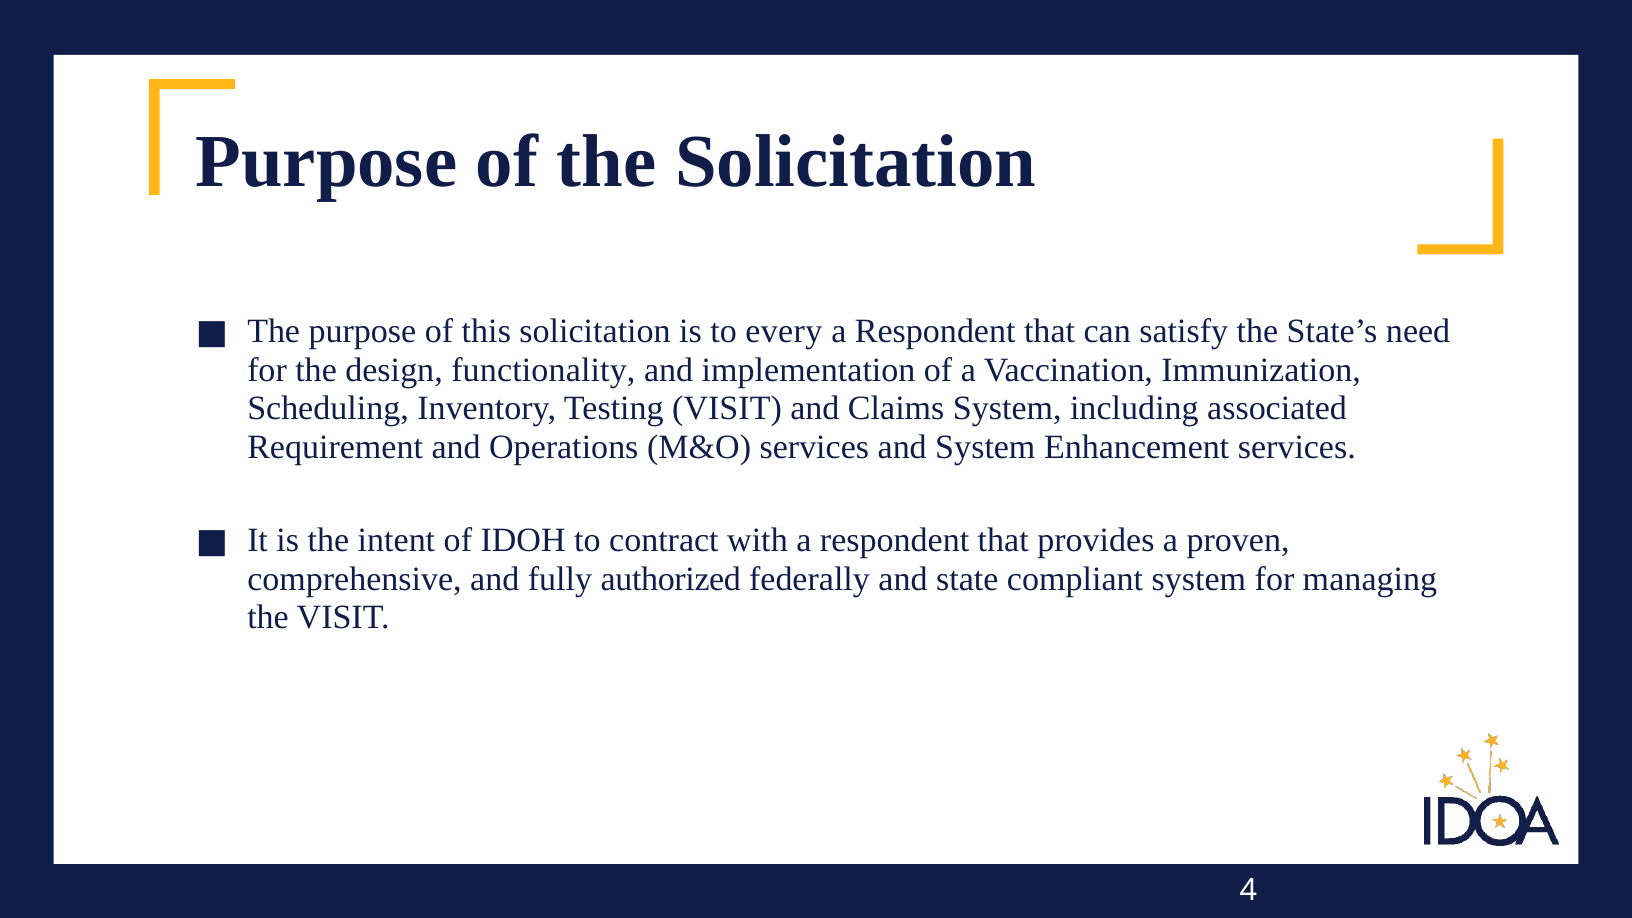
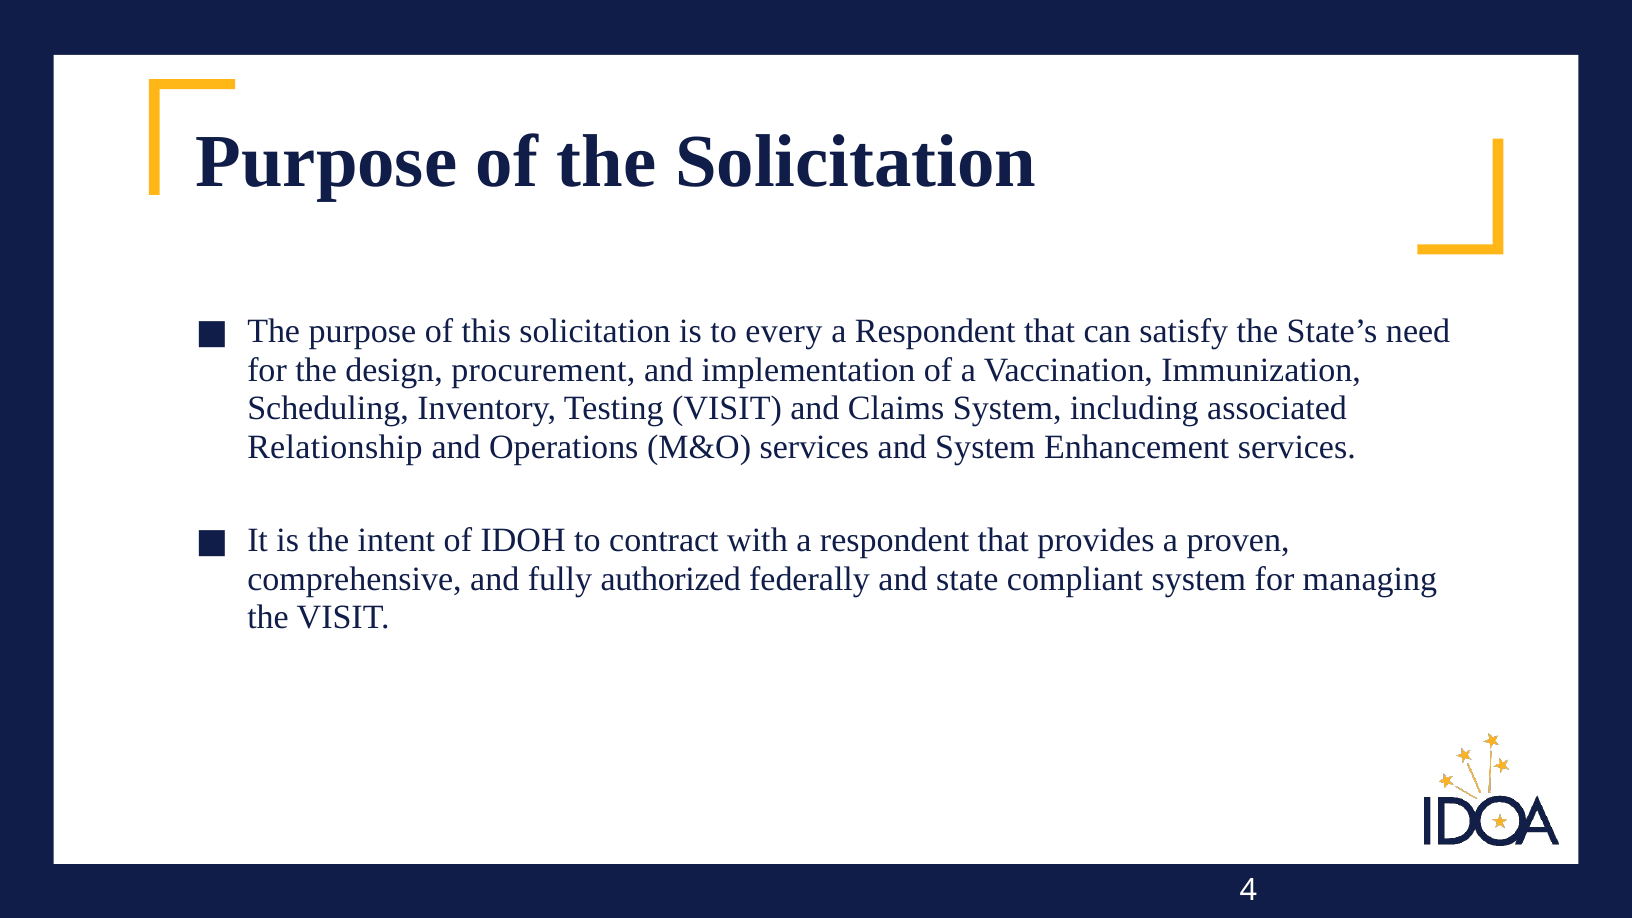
functionality: functionality -> procurement
Requirement: Requirement -> Relationship
